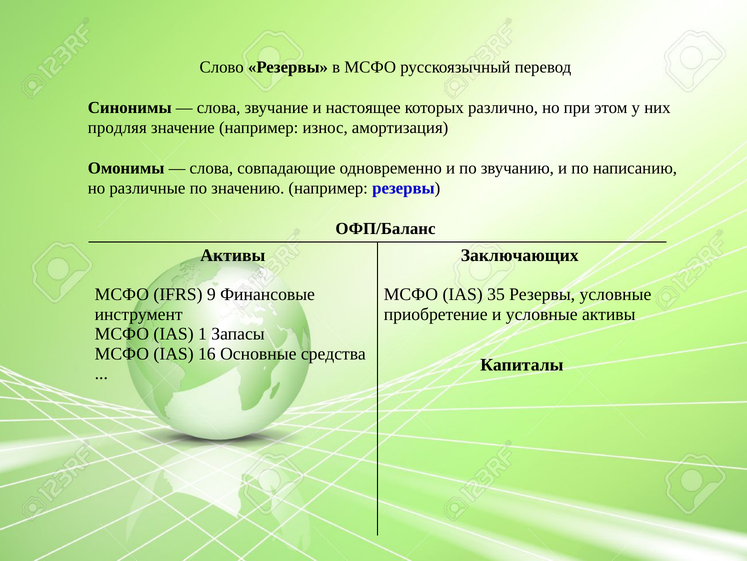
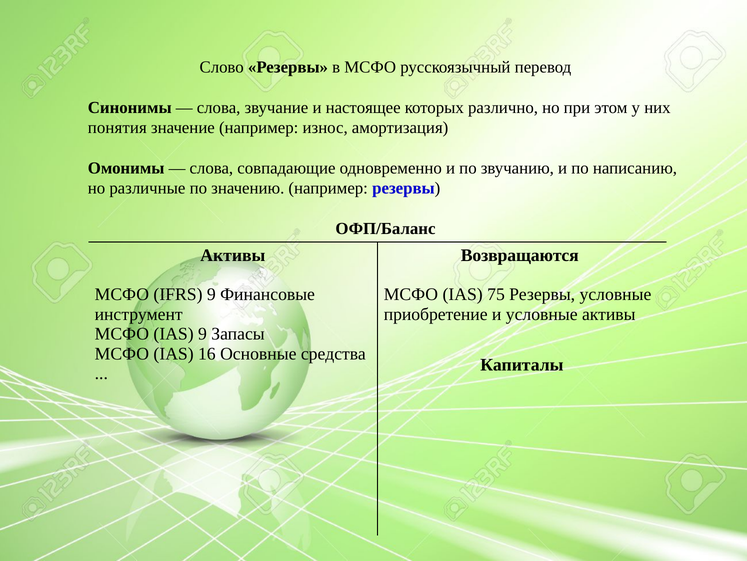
продляя: продляя -> понятия
Заключающих: Заключающих -> Возвращаются
35: 35 -> 75
IAS 1: 1 -> 9
